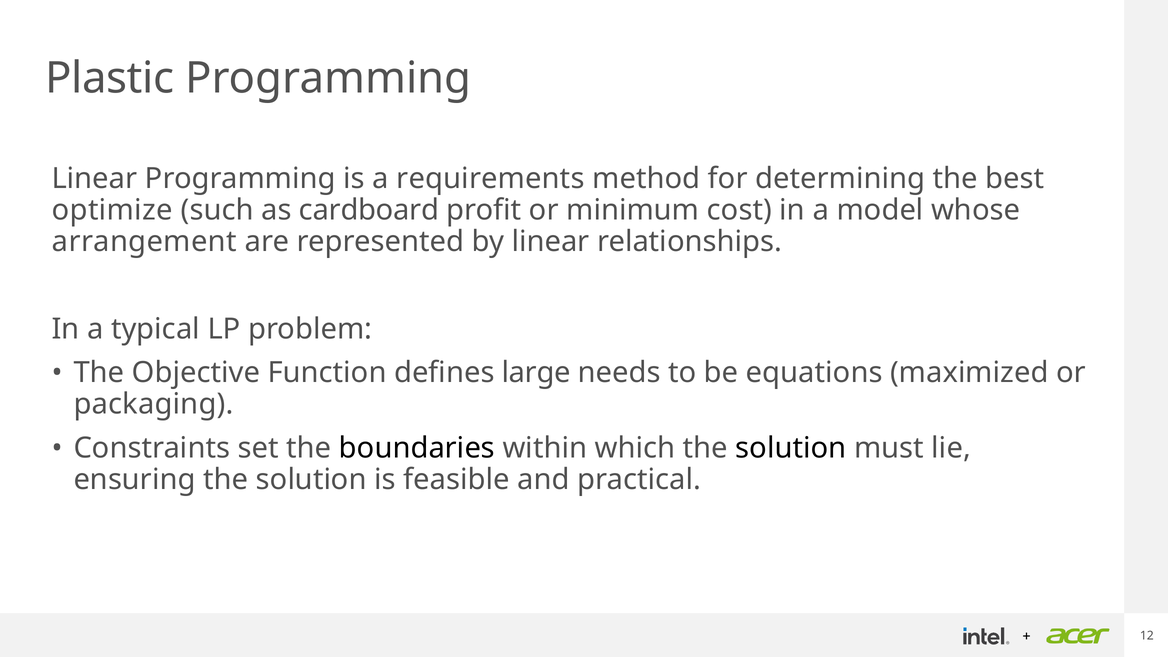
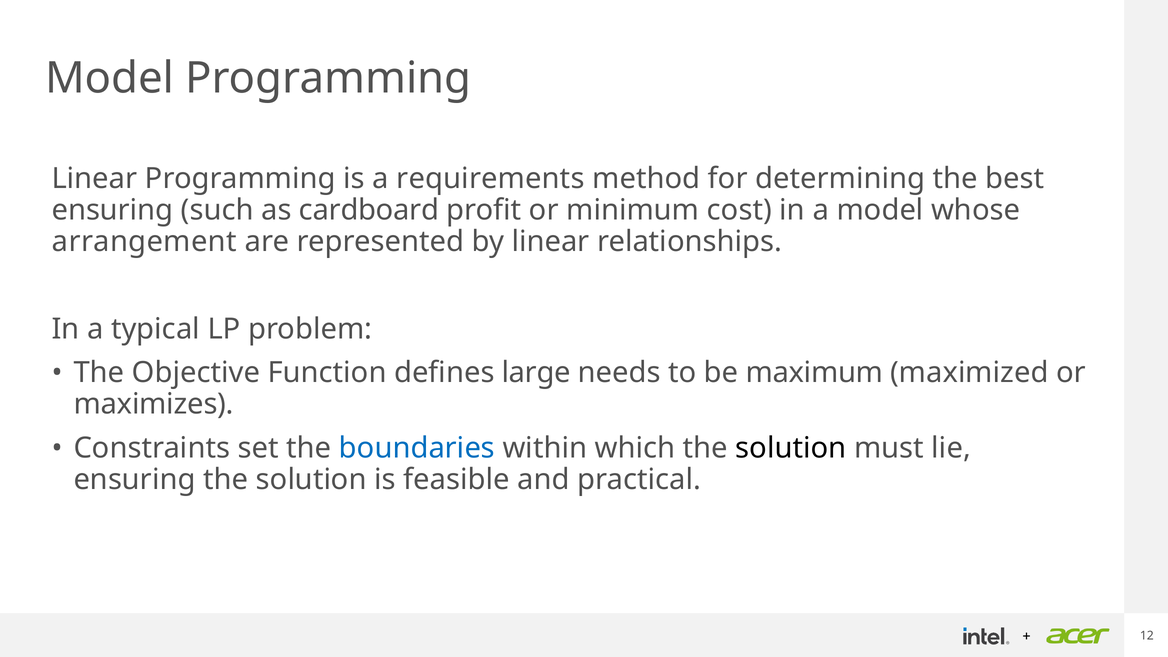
Plastic at (110, 78): Plastic -> Model
optimize at (112, 210): optimize -> ensuring
equations: equations -> maximum
packaging: packaging -> maximizes
boundaries colour: black -> blue
